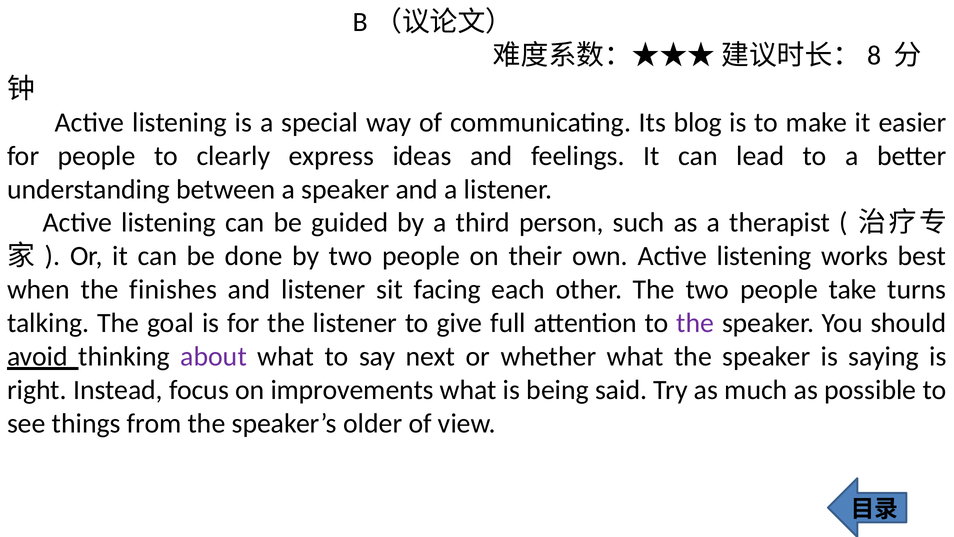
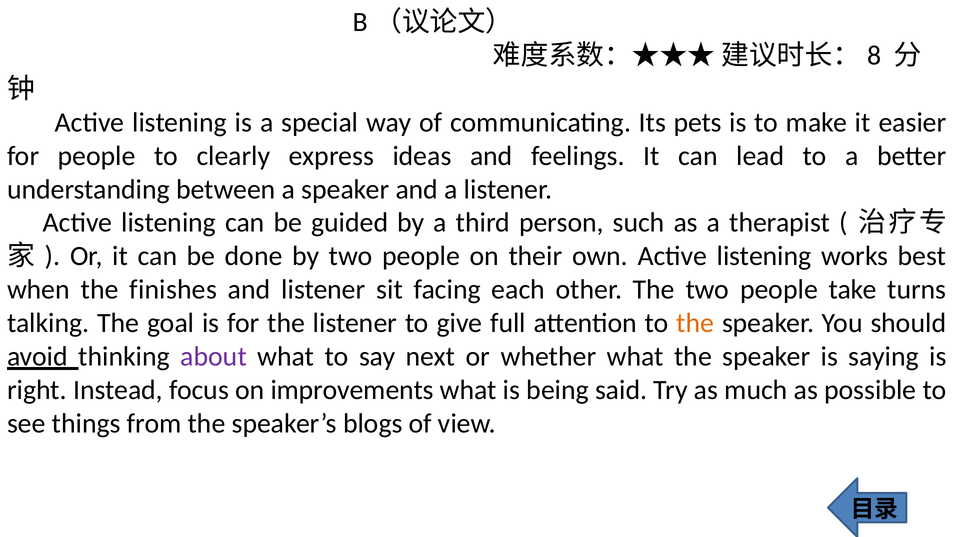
blog: blog -> pets
the at (695, 323) colour: purple -> orange
older: older -> blogs
